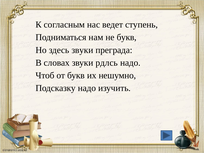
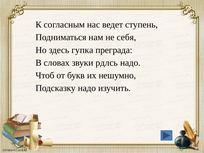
не букв: букв -> себя
здесь звуки: звуки -> гупка
